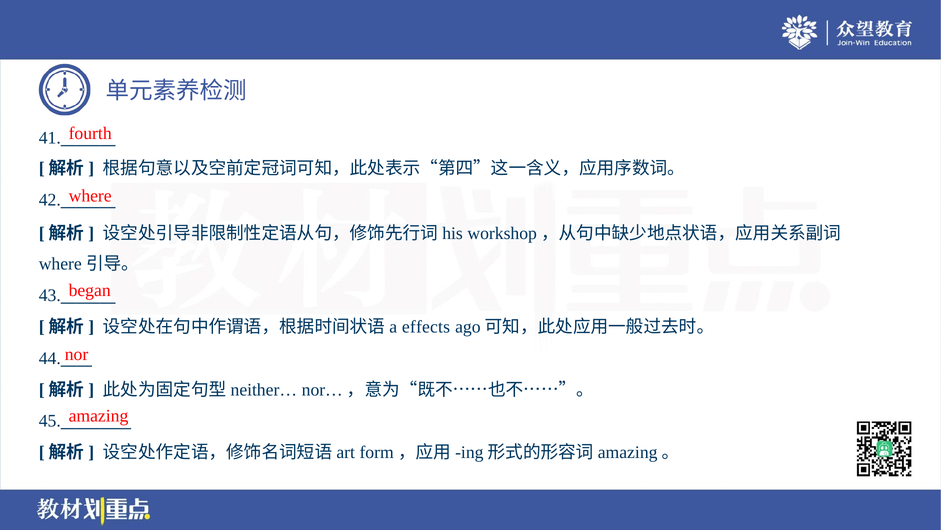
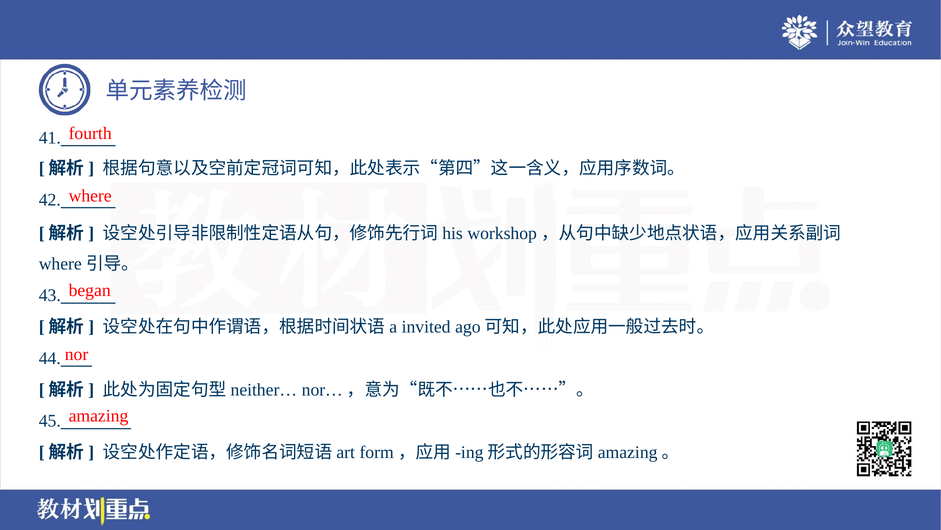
effects: effects -> invited
